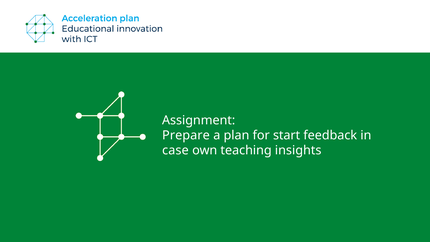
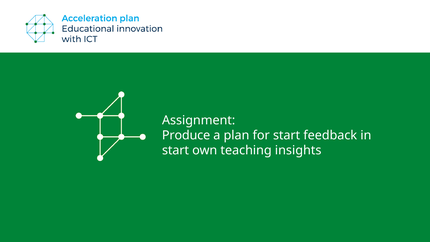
Prepare: Prepare -> Produce
case at (175, 150): case -> start
